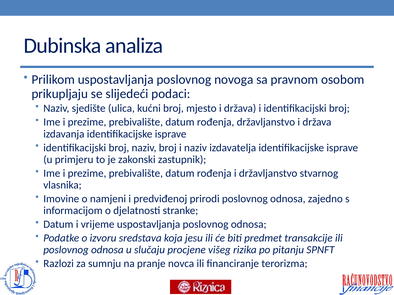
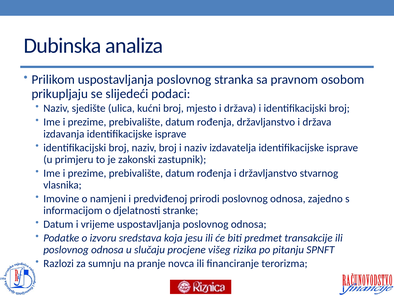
novoga: novoga -> stranka
